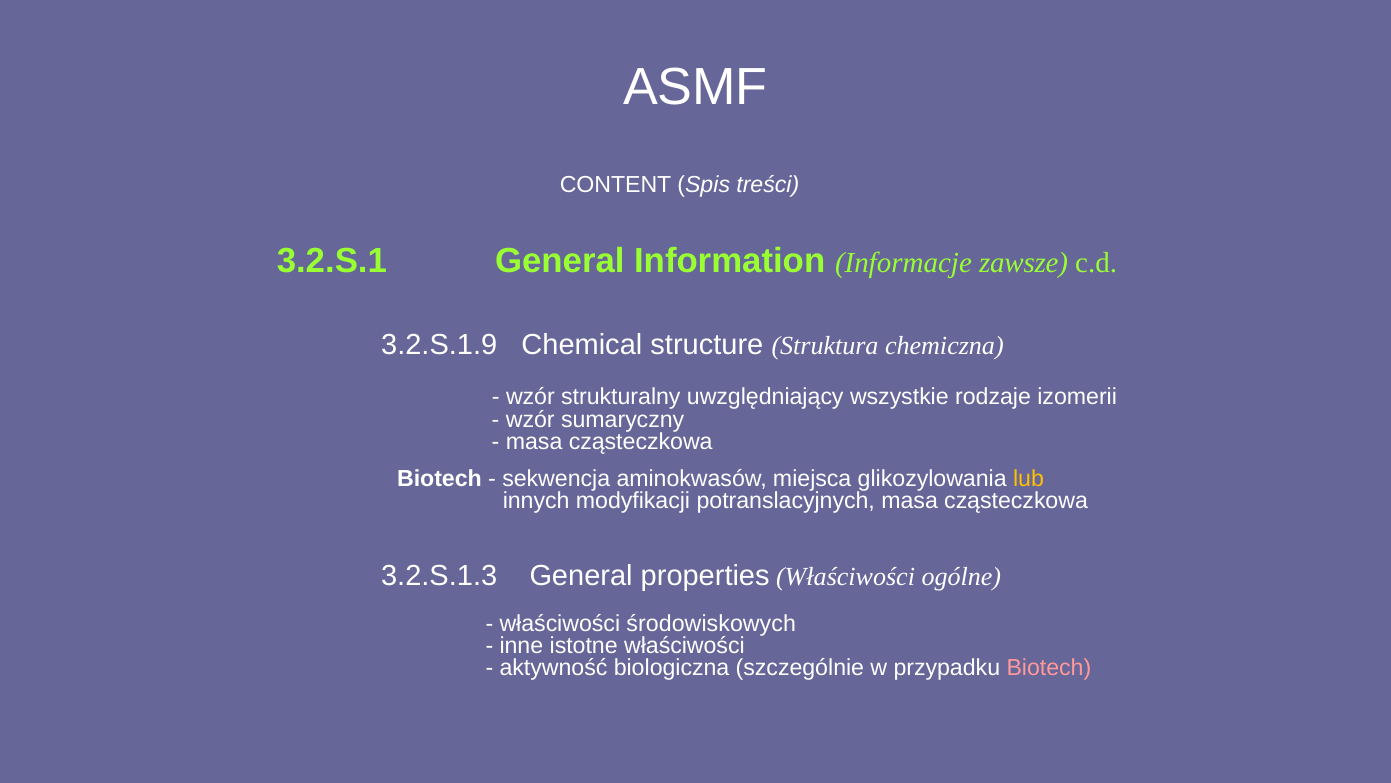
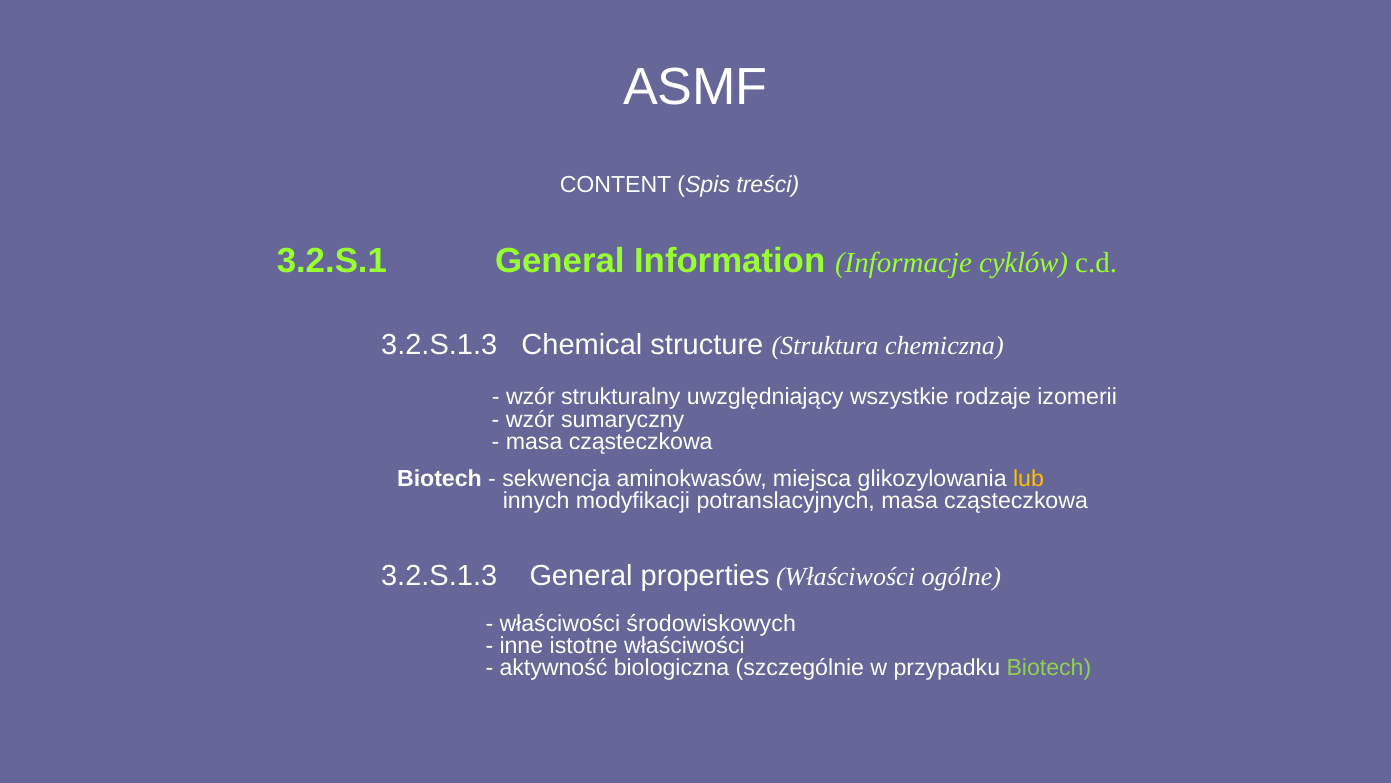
zawsze: zawsze -> cyklów
3.2.S.1.9 at (439, 344): 3.2.S.1.9 -> 3.2.S.1.3
Biotech at (1049, 668) colour: pink -> light green
